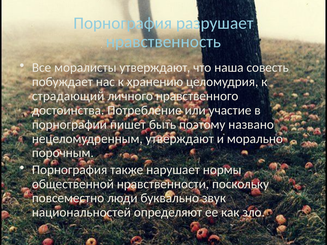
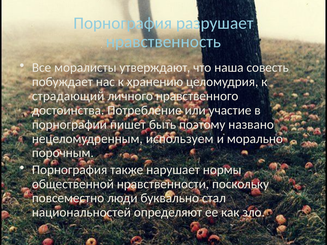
нецеломудренным утверждают: утверждают -> используем
звук: звук -> стал
